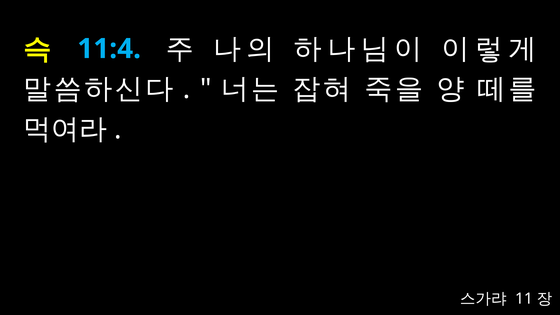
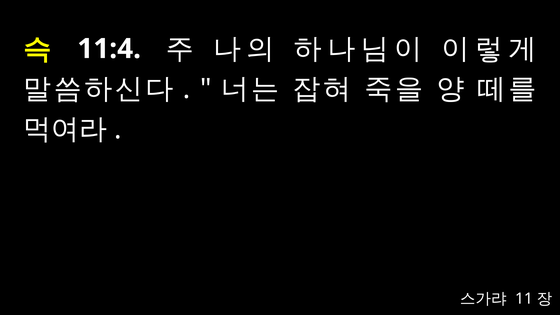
11:4 colour: light blue -> white
